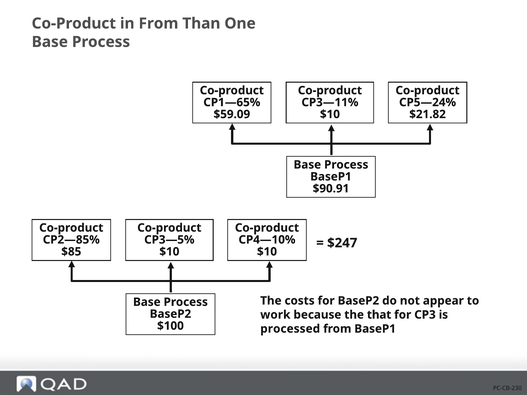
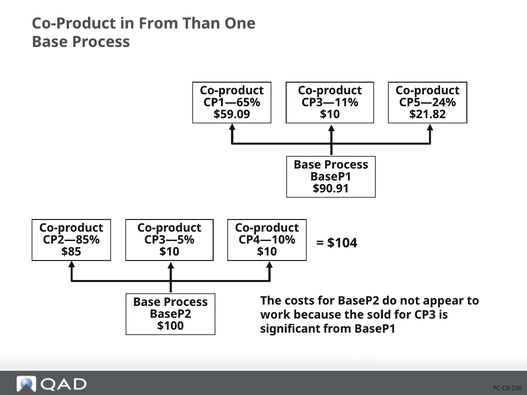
$247: $247 -> $104
that: that -> sold
processed: processed -> significant
